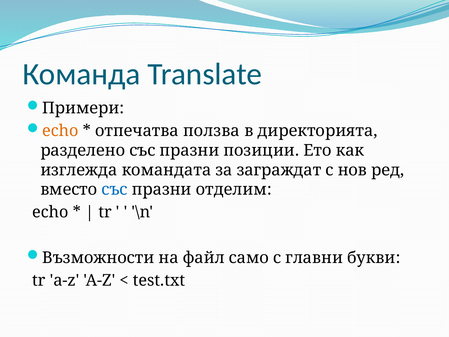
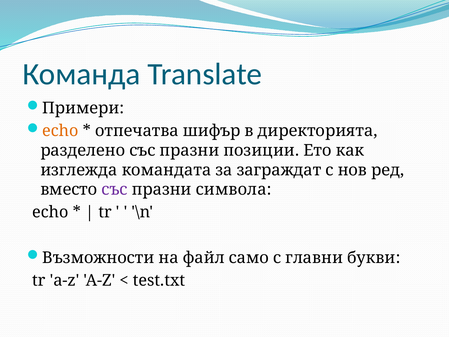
ползва: ползва -> шифър
със at (115, 189) colour: blue -> purple
отделим: отделим -> символа
